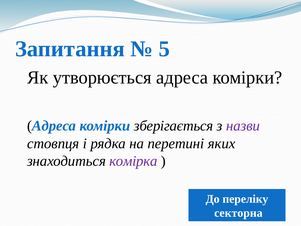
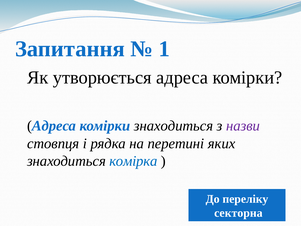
5: 5 -> 1
комірки зберігається: зберігається -> знаходиться
комірка colour: purple -> blue
